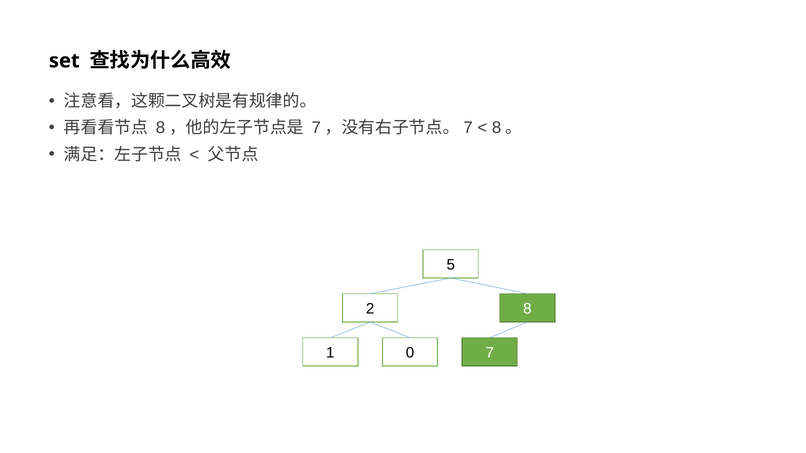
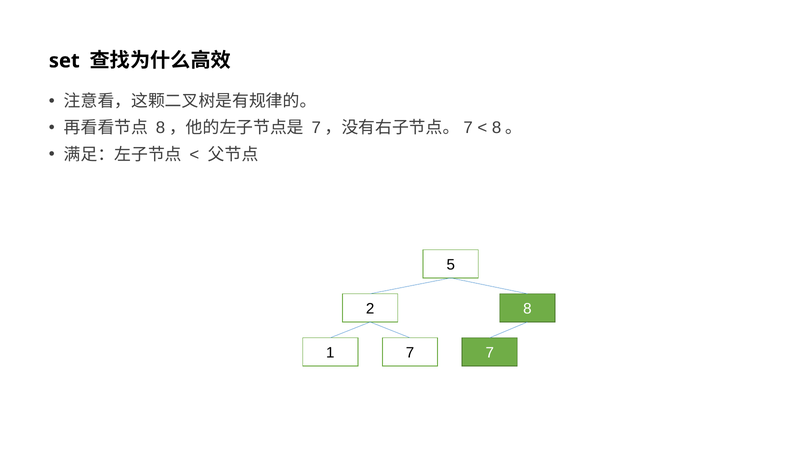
1 0: 0 -> 7
